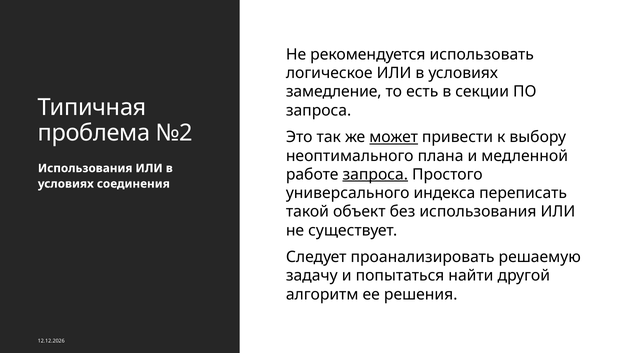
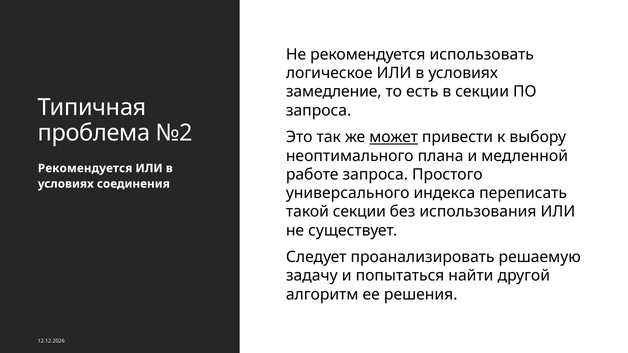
Использования at (85, 168): Использования -> Рекомендуется
запроса at (375, 175) underline: present -> none
такой объект: объект -> секции
